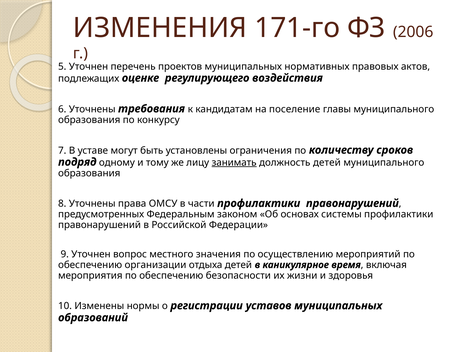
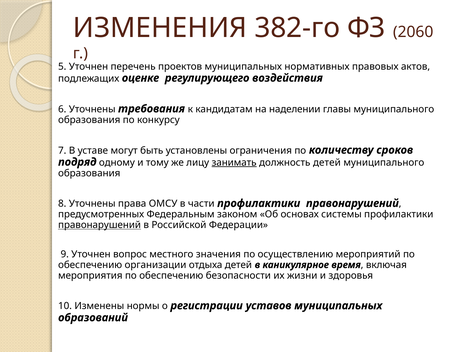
171-го: 171-го -> 382-го
2006: 2006 -> 2060
поселение: поселение -> наделении
правонарушений at (100, 225) underline: none -> present
